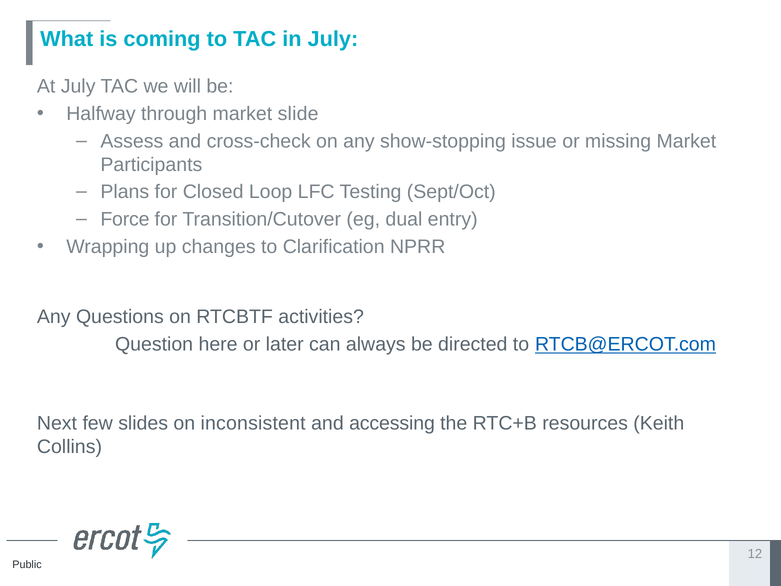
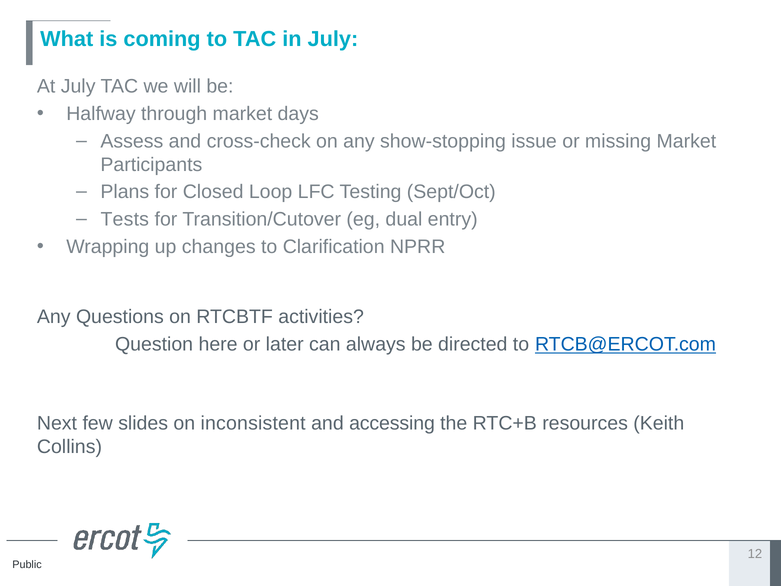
slide: slide -> days
Force: Force -> Tests
